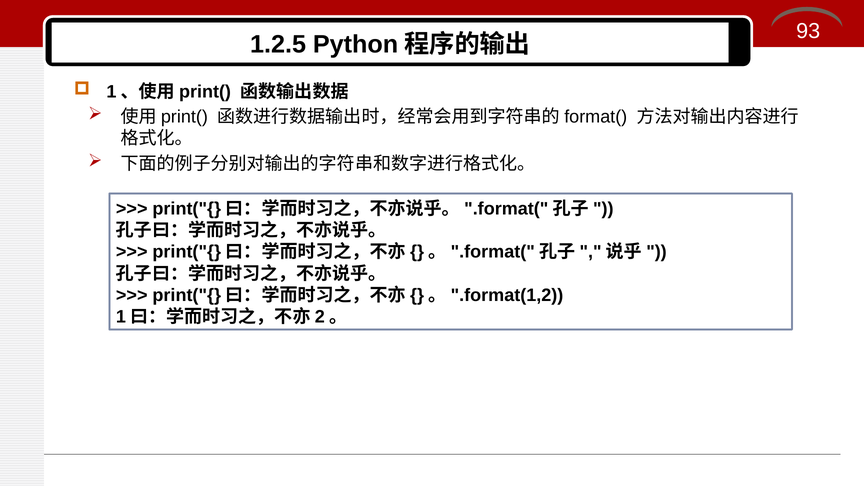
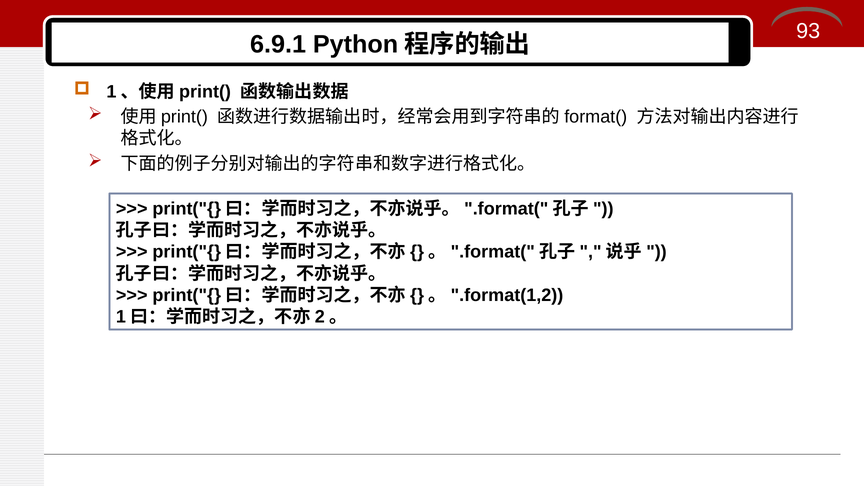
1.2.5: 1.2.5 -> 6.9.1
